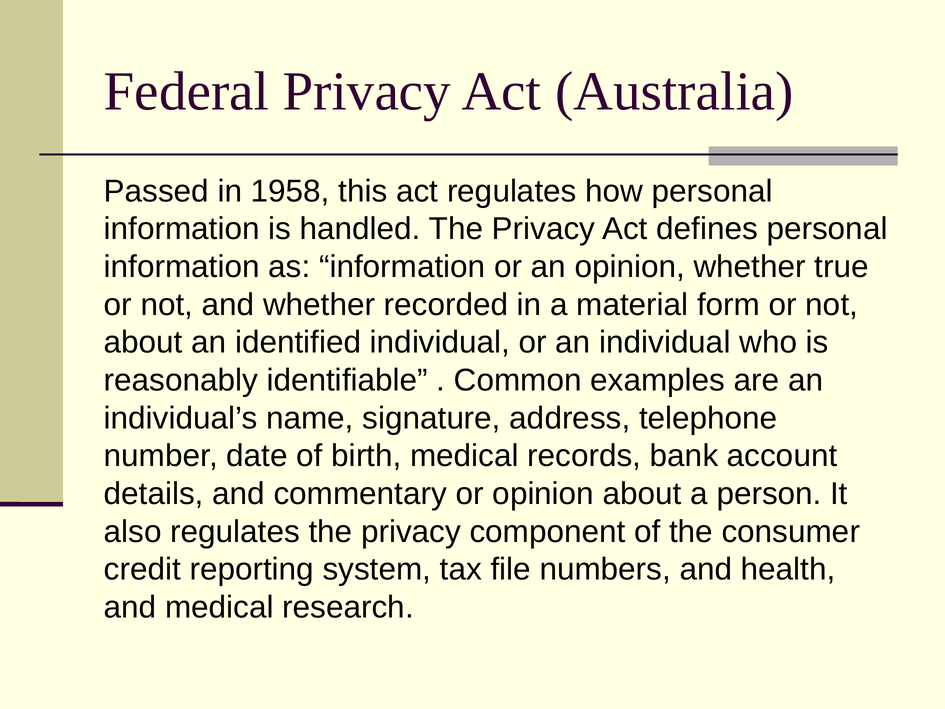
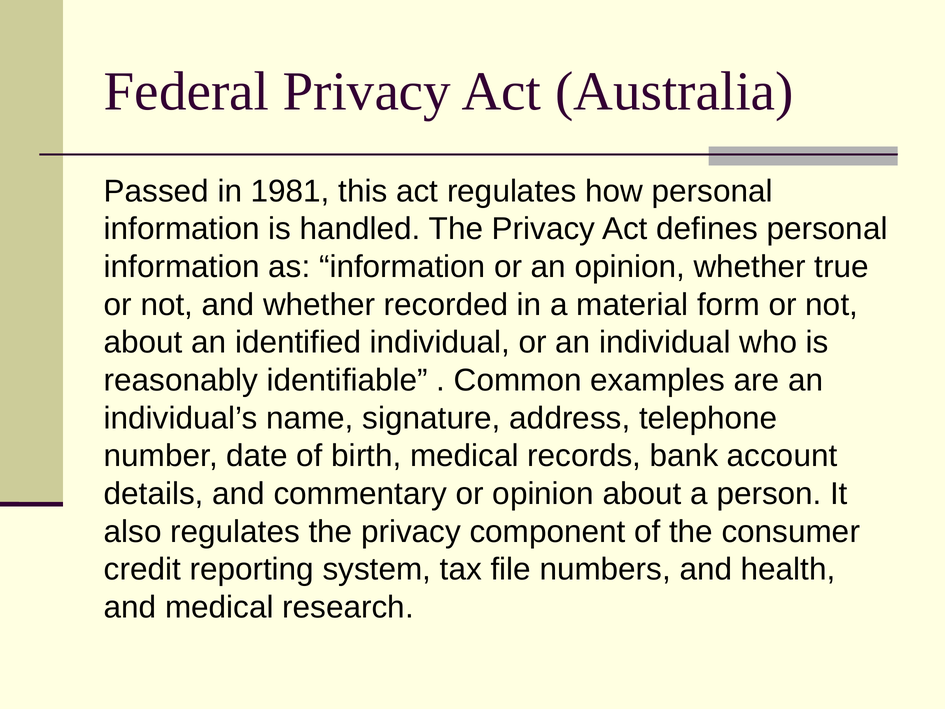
1958: 1958 -> 1981
